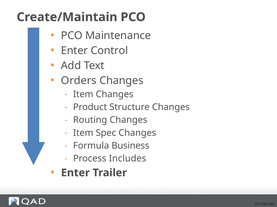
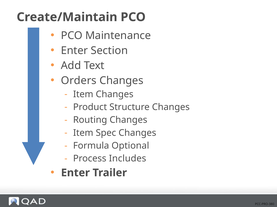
Control: Control -> Section
Business: Business -> Optional
